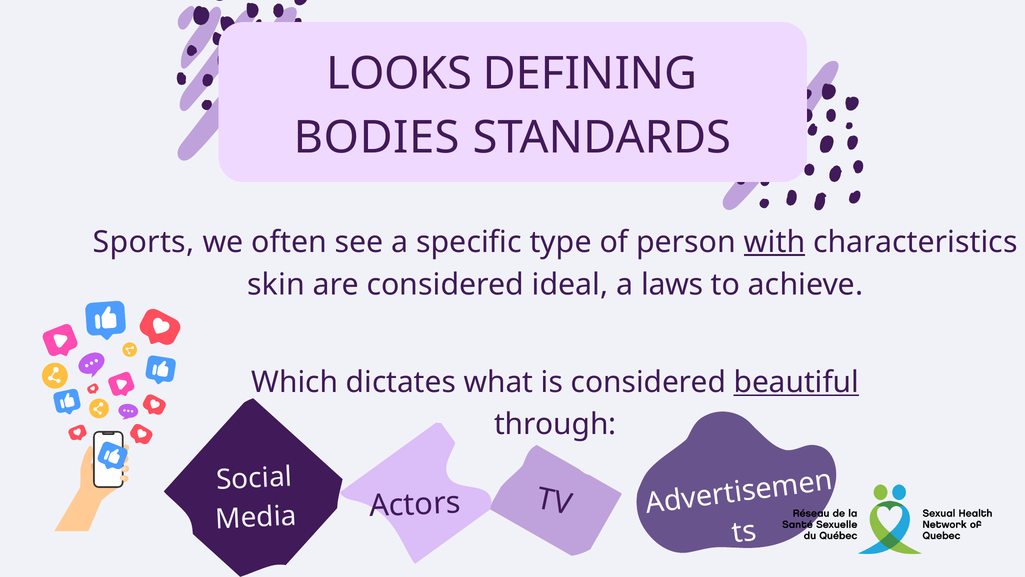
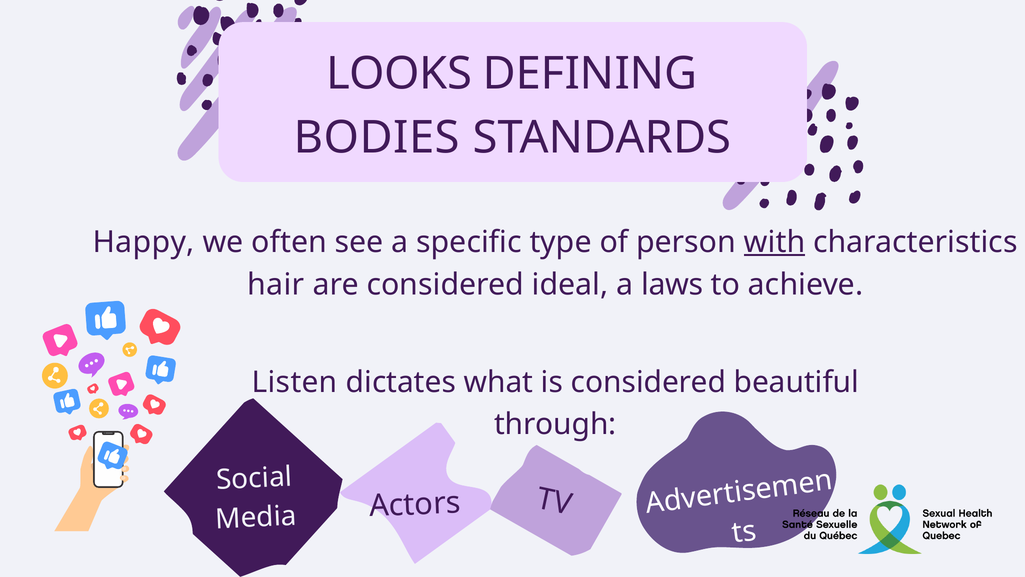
Sports: Sports -> Happy
skin: skin -> hair
Which: Which -> Listen
beautiful underline: present -> none
